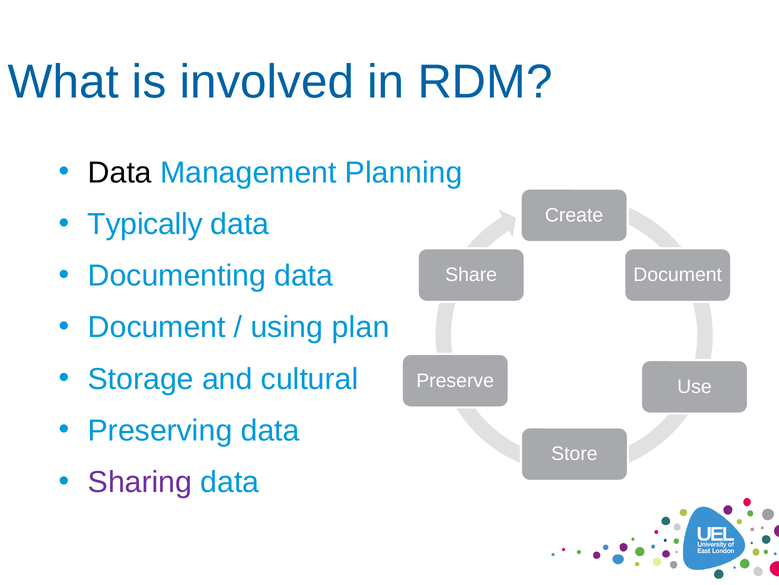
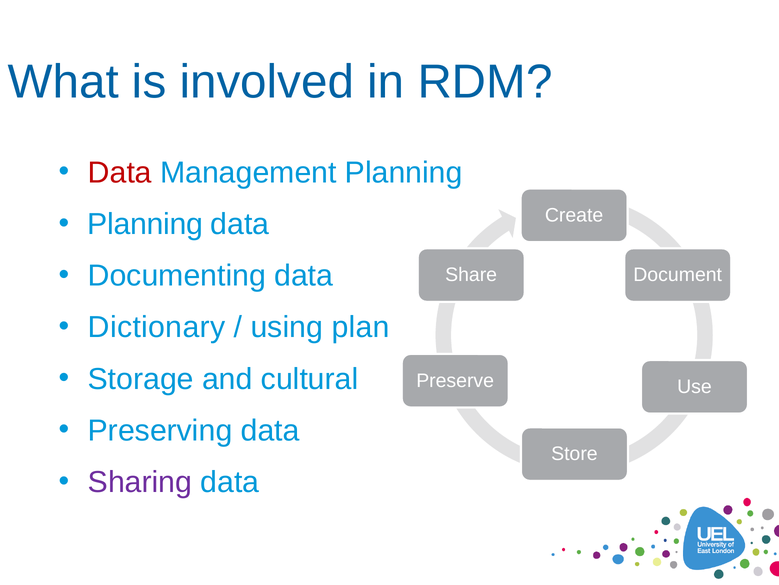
Data at (120, 172) colour: black -> red
Typically at (145, 224): Typically -> Planning
Document at (157, 327): Document -> Dictionary
